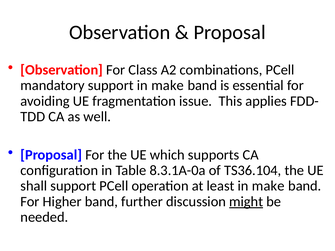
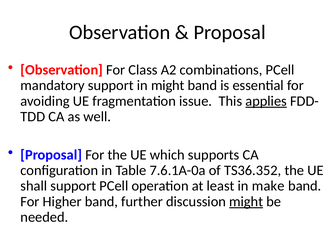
support in make: make -> might
applies underline: none -> present
8.3.1A-0a: 8.3.1A-0a -> 7.6.1A-0a
TS36.104: TS36.104 -> TS36.352
